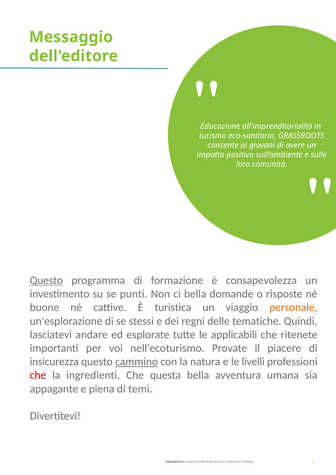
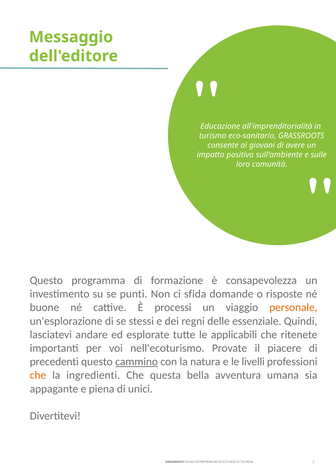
Questo at (46, 281) underline: present -> none
ci bella: bella -> sfida
turistica: turistica -> processi
tematiche: tematiche -> essenziale
insicurezza: insicurezza -> precedenti
che at (38, 375) colour: red -> orange
temi: temi -> unici
